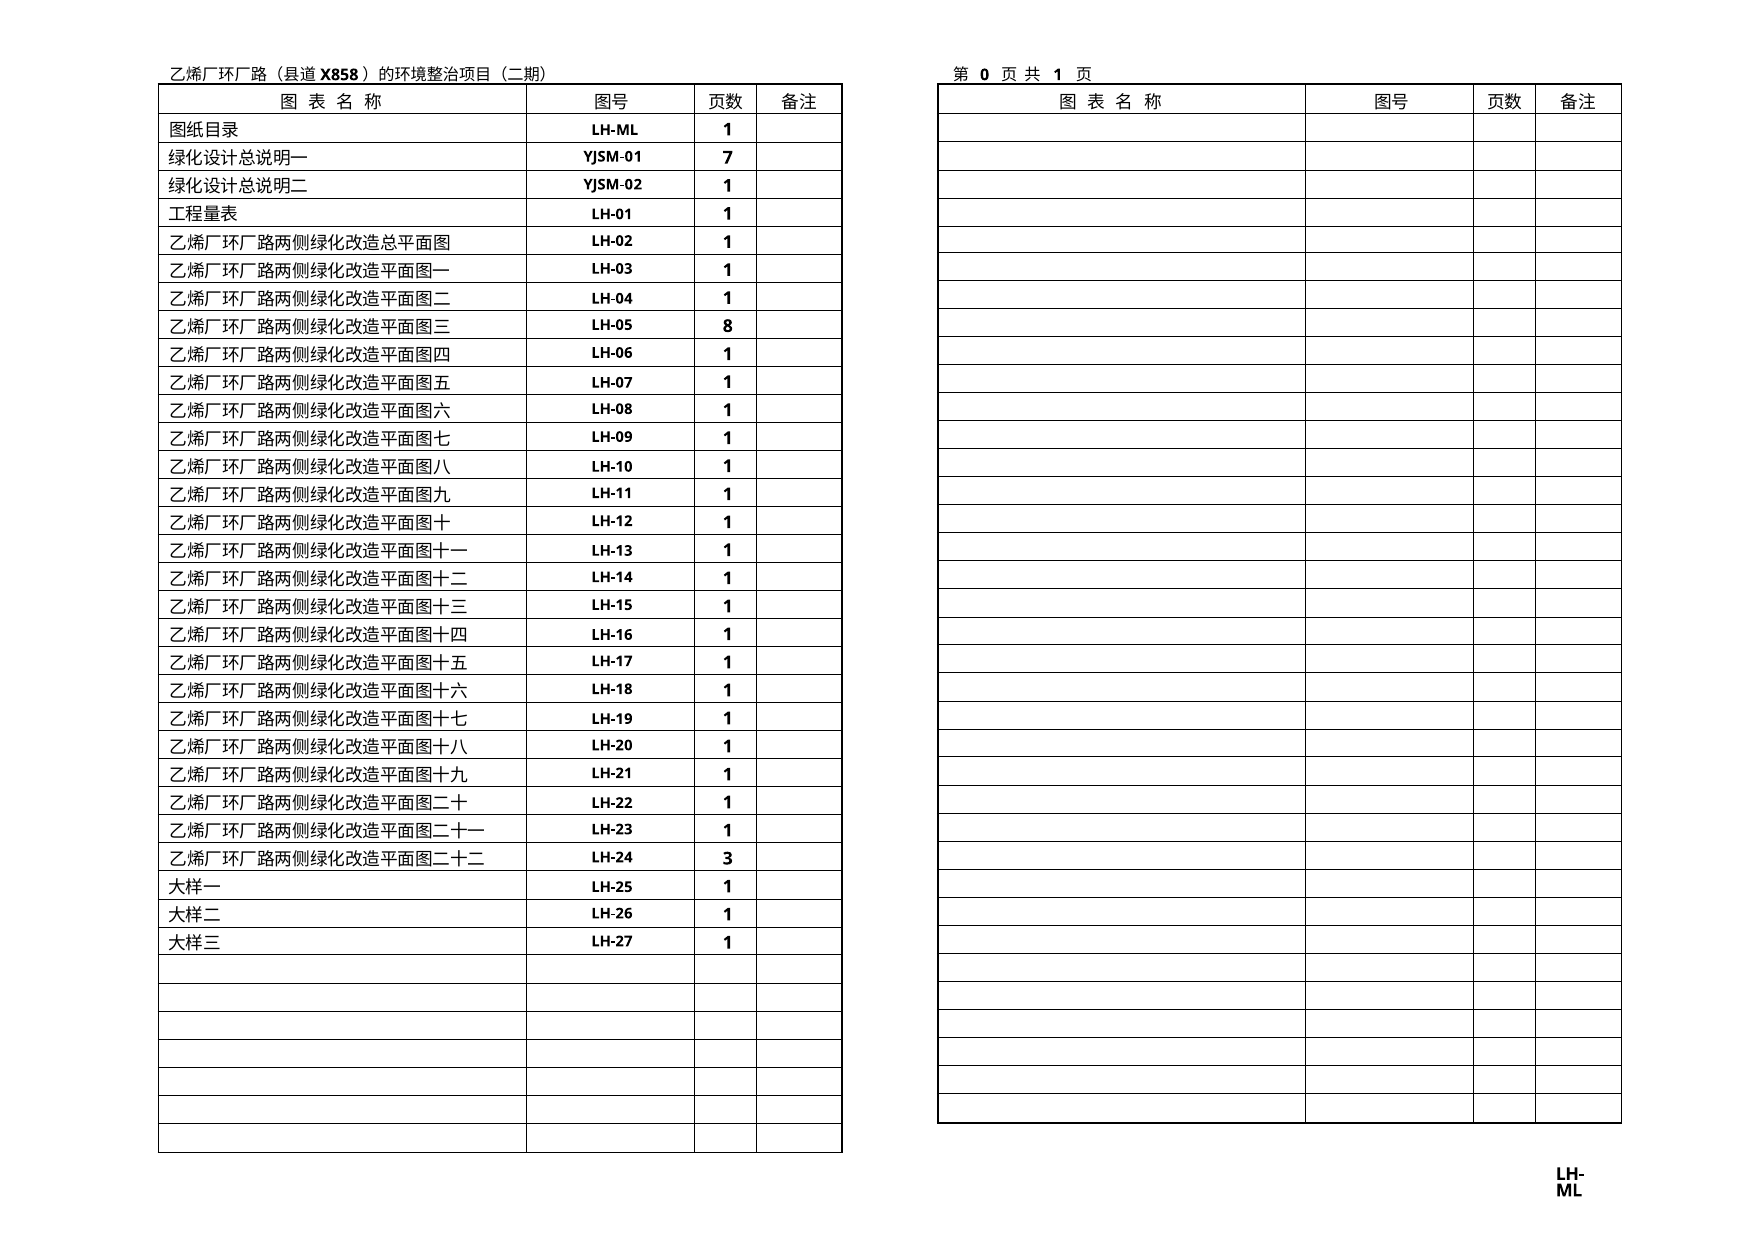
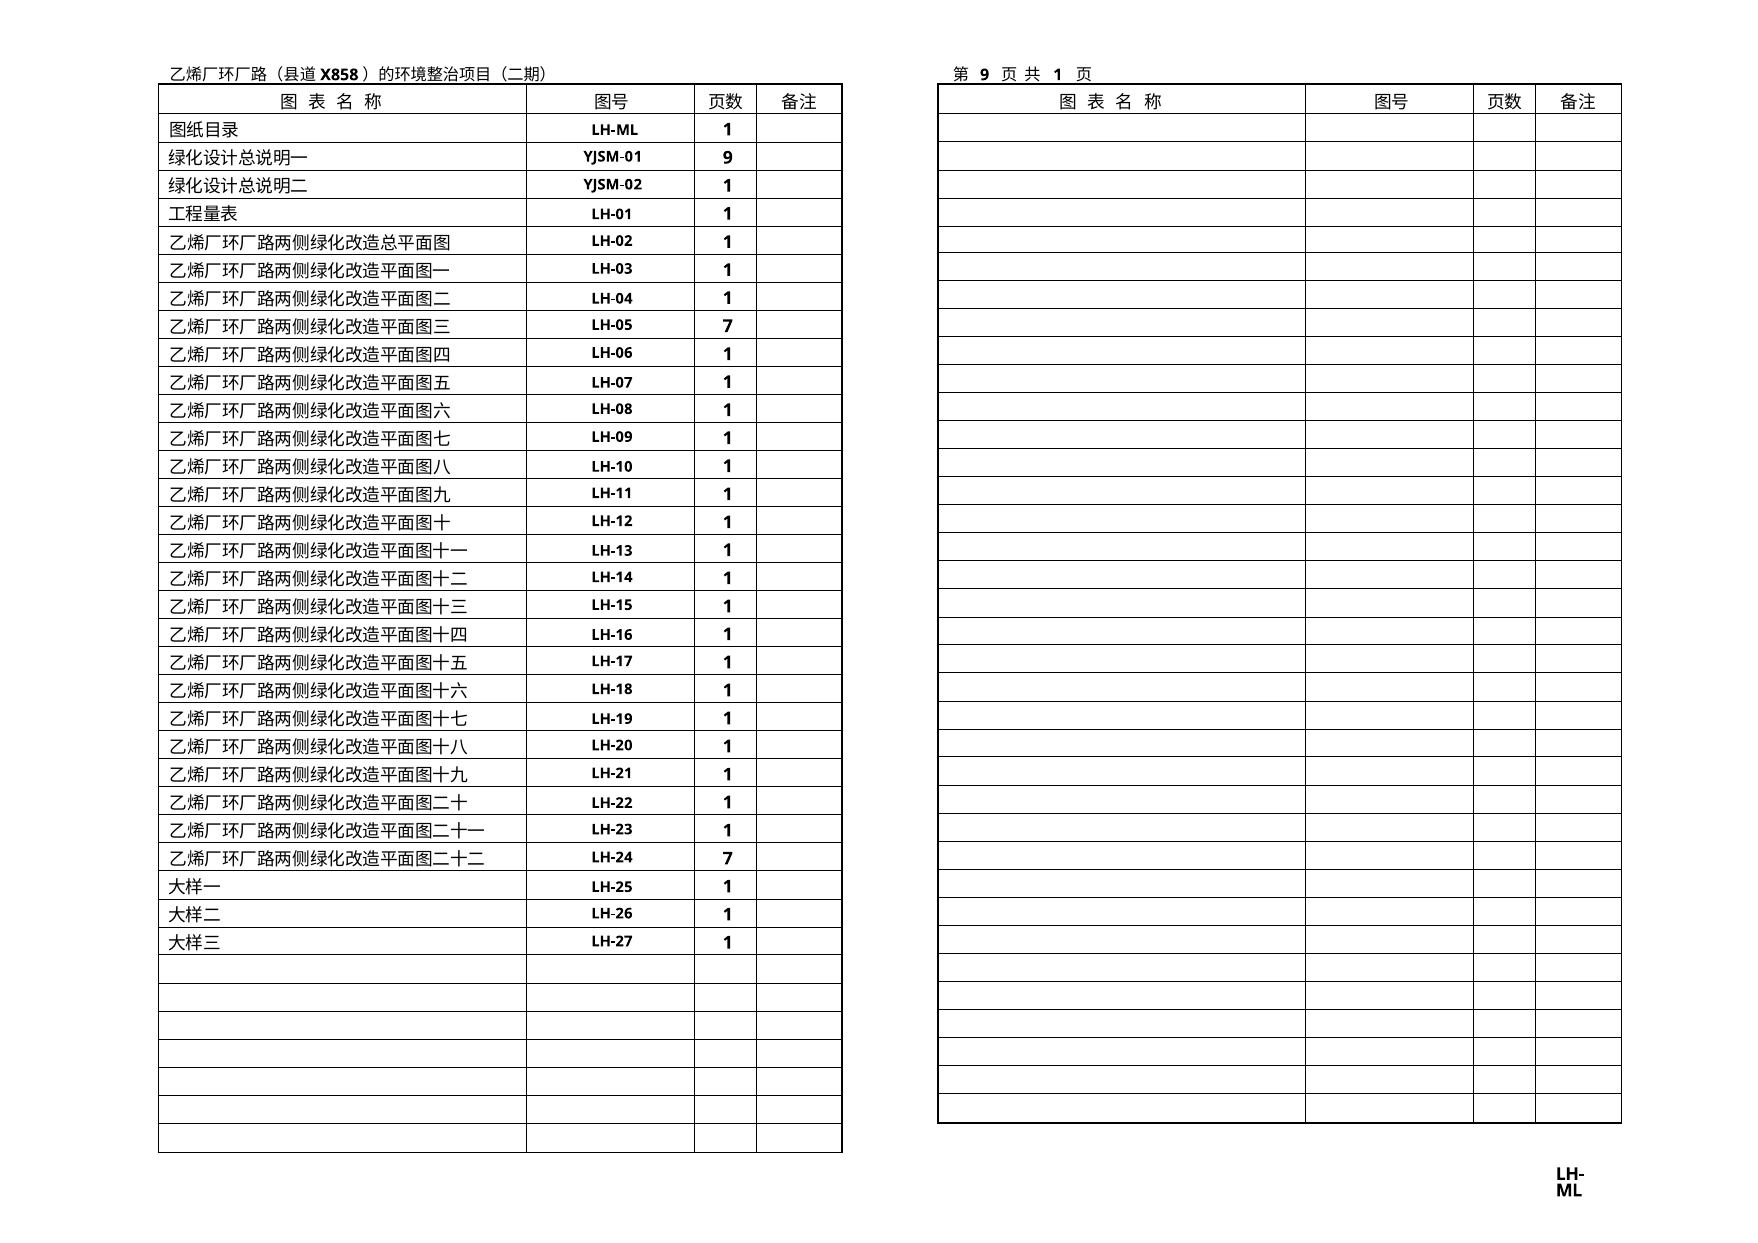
0 at (985, 75): 0 -> 9
YJSM-01 7: 7 -> 9
LH-05 8: 8 -> 7
LH-24 3: 3 -> 7
